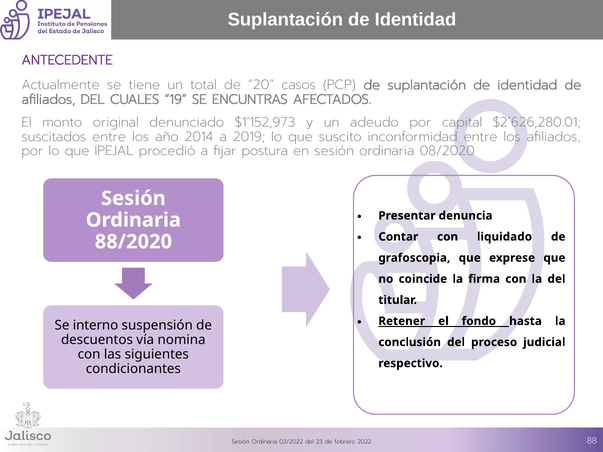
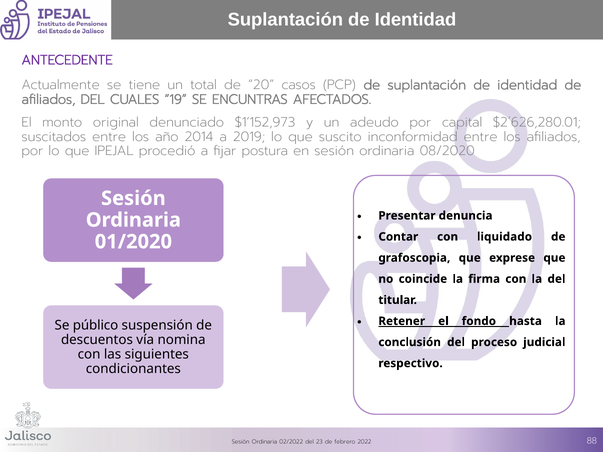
88/2020: 88/2020 -> 01/2020
interno: interno -> público
